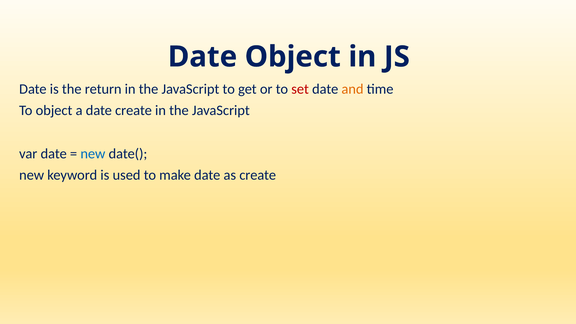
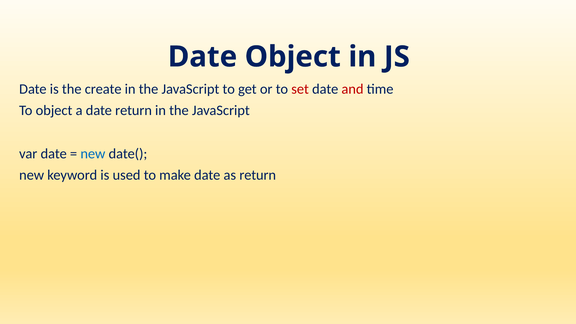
return: return -> create
and colour: orange -> red
date create: create -> return
as create: create -> return
